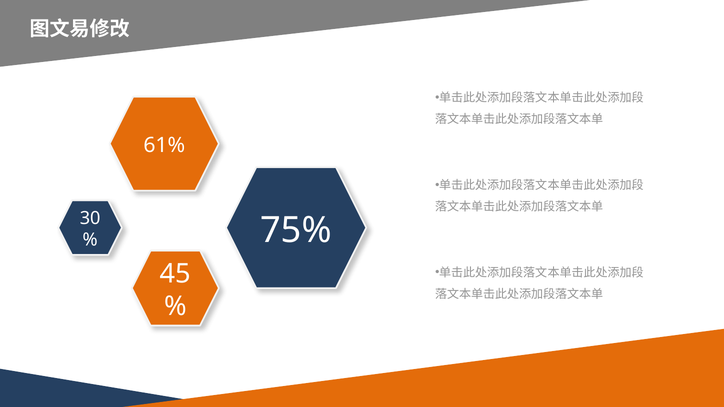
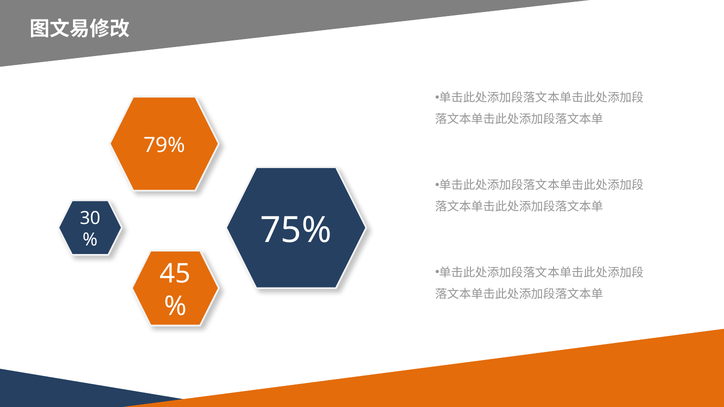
61%: 61% -> 79%
